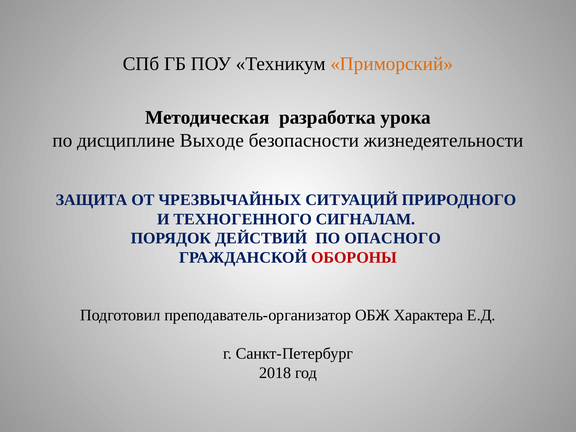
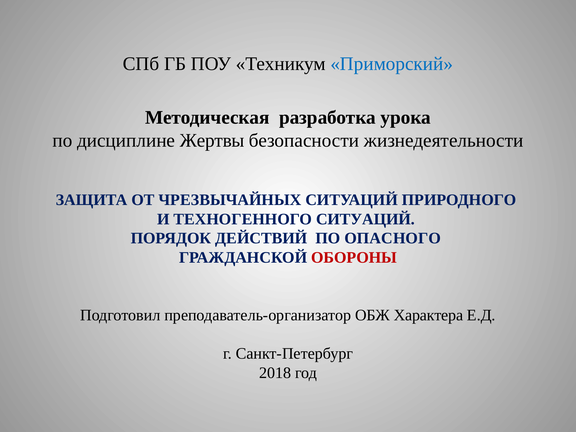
Приморский colour: orange -> blue
Выходе: Выходе -> Жертвы
ТЕХНОГЕННОГО СИГНАЛАМ: СИГНАЛАМ -> СИТУАЦИЙ
